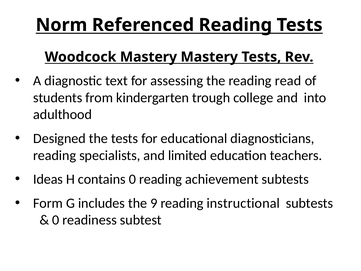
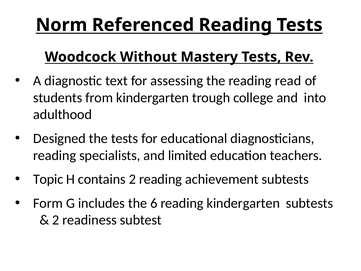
Woodcock Mastery: Mastery -> Without
Ideas: Ideas -> Topic
contains 0: 0 -> 2
9: 9 -> 6
reading instructional: instructional -> kindergarten
0 at (56, 220): 0 -> 2
